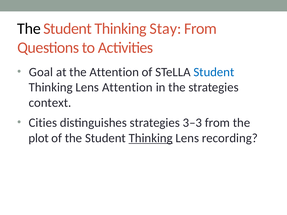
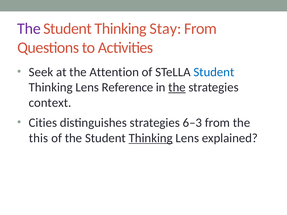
The at (29, 29) colour: black -> purple
Goal: Goal -> Seek
Lens Attention: Attention -> Reference
the at (177, 87) underline: none -> present
3–3: 3–3 -> 6–3
plot: plot -> this
recording: recording -> explained
